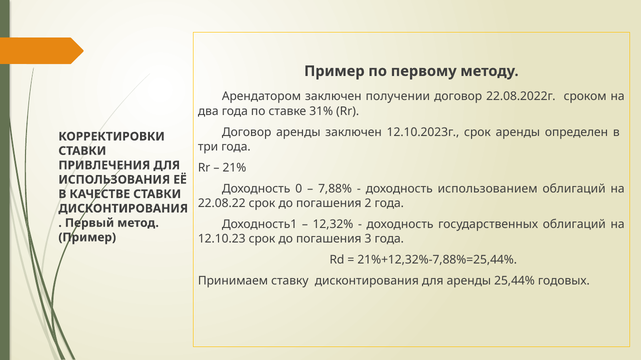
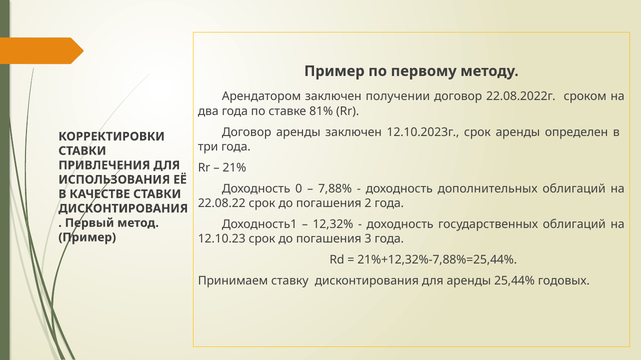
31%: 31% -> 81%
использованием: использованием -> дополнительных
